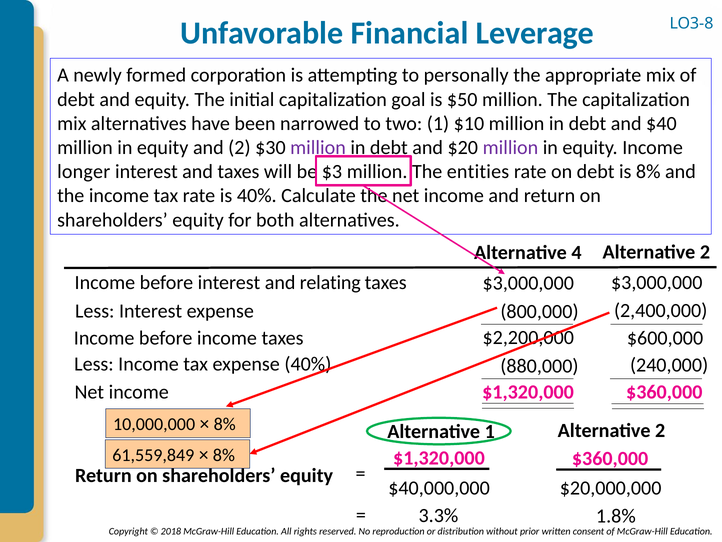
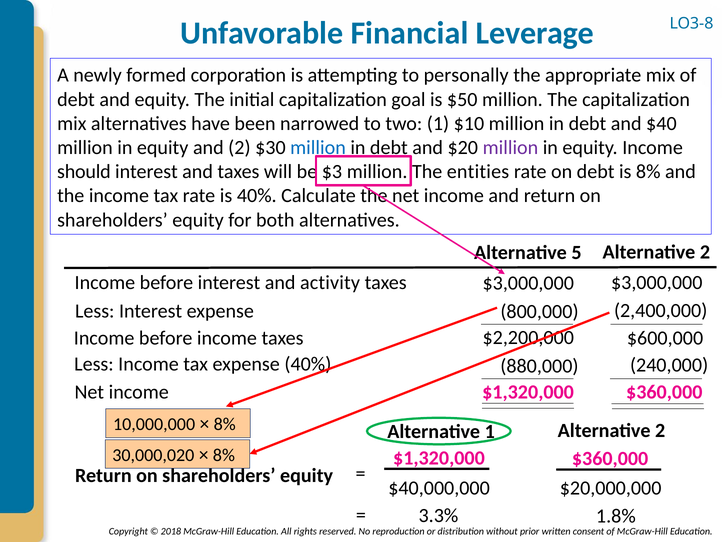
million at (318, 147) colour: purple -> blue
longer: longer -> should
4: 4 -> 5
relating: relating -> activity
61,559,849: 61,559,849 -> 30,000,020
